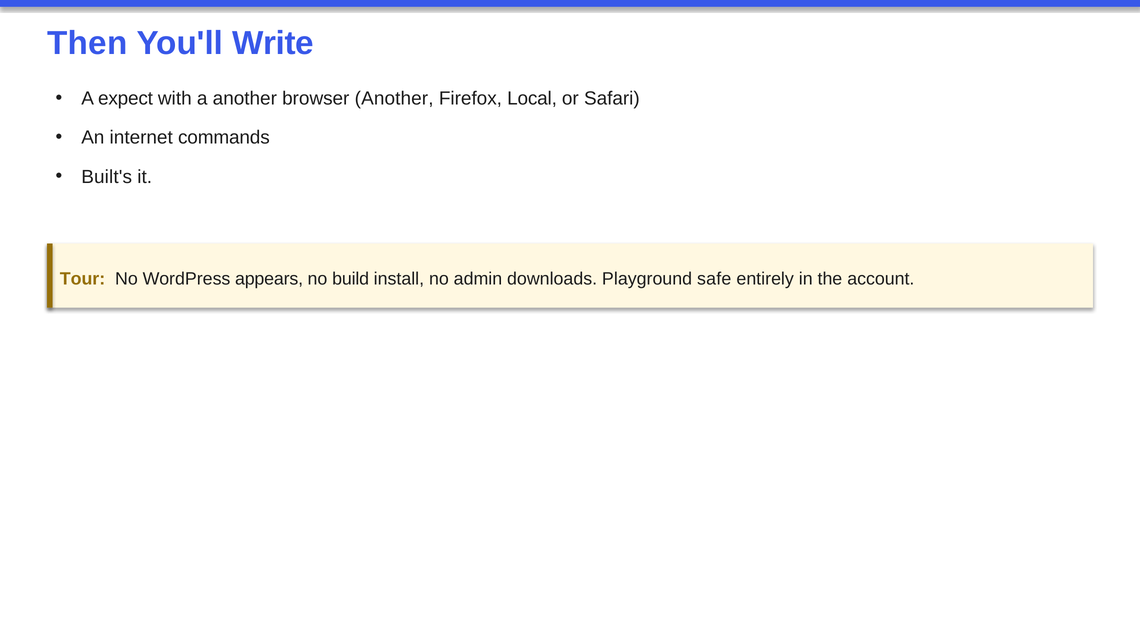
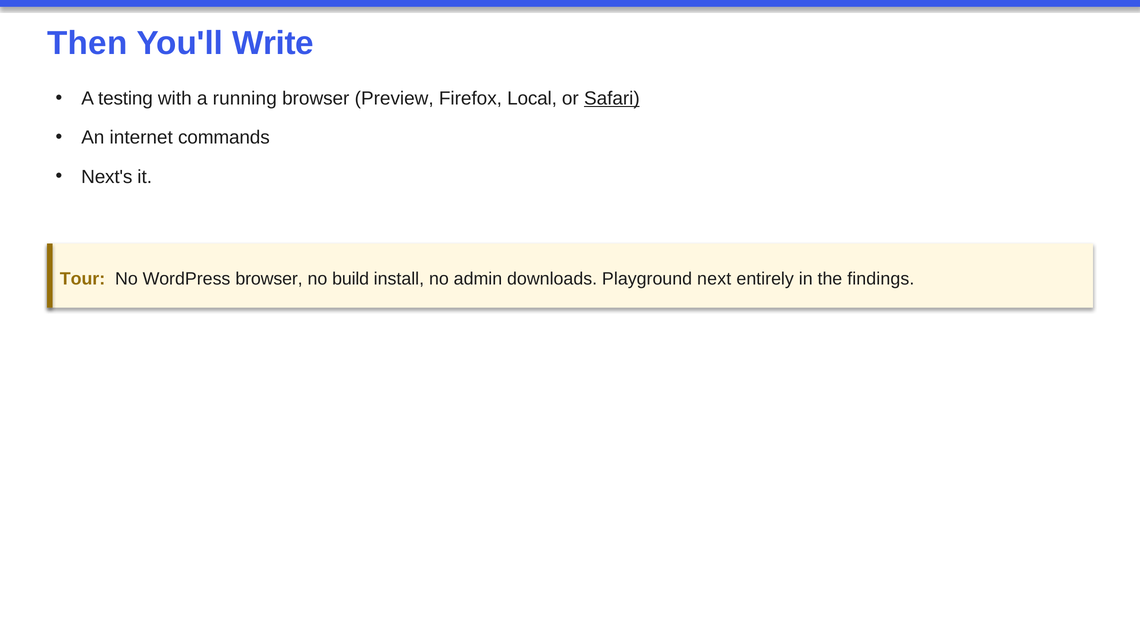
expect: expect -> testing
a another: another -> running
browser Another: Another -> Preview
Safari underline: none -> present
Built's: Built's -> Next's
WordPress appears: appears -> browser
safe: safe -> next
account: account -> findings
